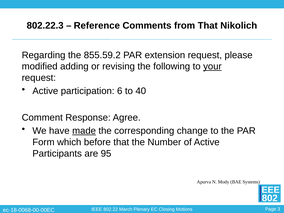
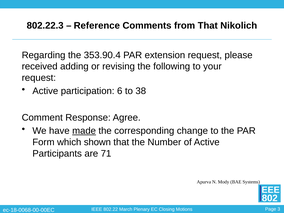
855.59.2: 855.59.2 -> 353.90.4
modified: modified -> received
your underline: present -> none
40: 40 -> 38
before: before -> shown
95: 95 -> 71
